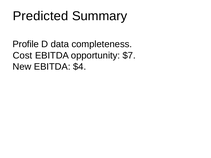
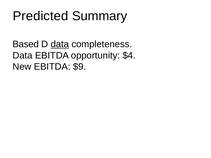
Profile: Profile -> Based
data at (60, 44) underline: none -> present
Cost at (22, 56): Cost -> Data
$7: $7 -> $4
$4: $4 -> $9
